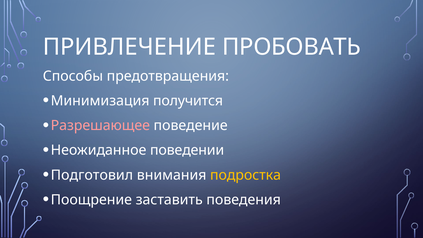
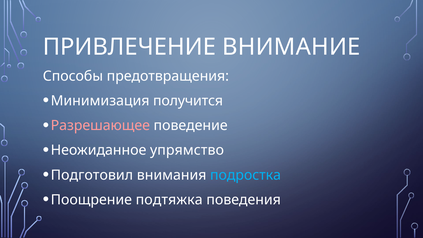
ПРОБОВАТЬ: ПРОБОВАТЬ -> ВНИМАНИЕ
поведении: поведении -> упрямство
подростка colour: yellow -> light blue
заставить: заставить -> подтяжка
